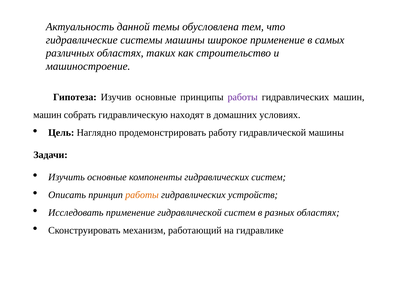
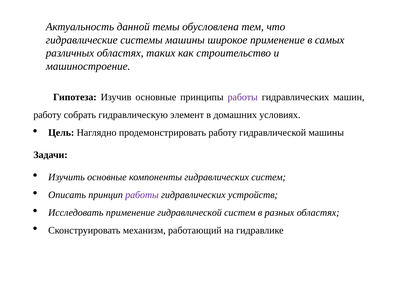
машин at (47, 115): машин -> работу
находят: находят -> элемент
работы at (142, 195) colour: orange -> purple
